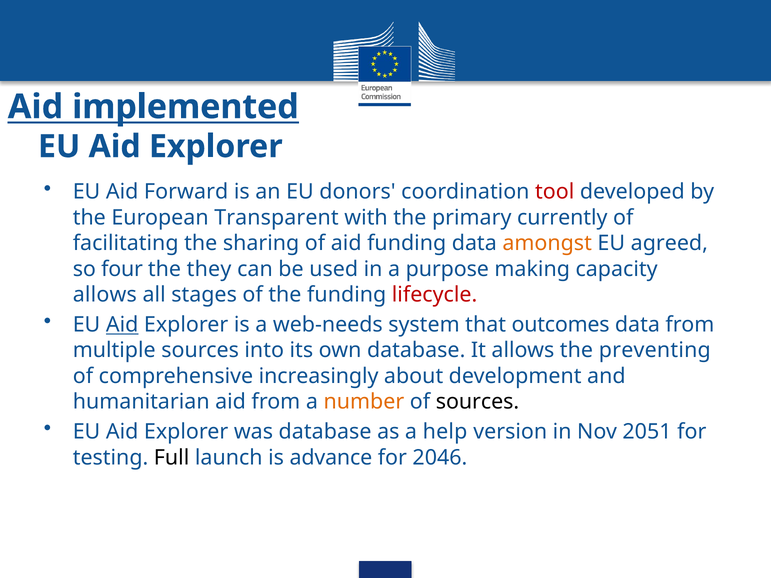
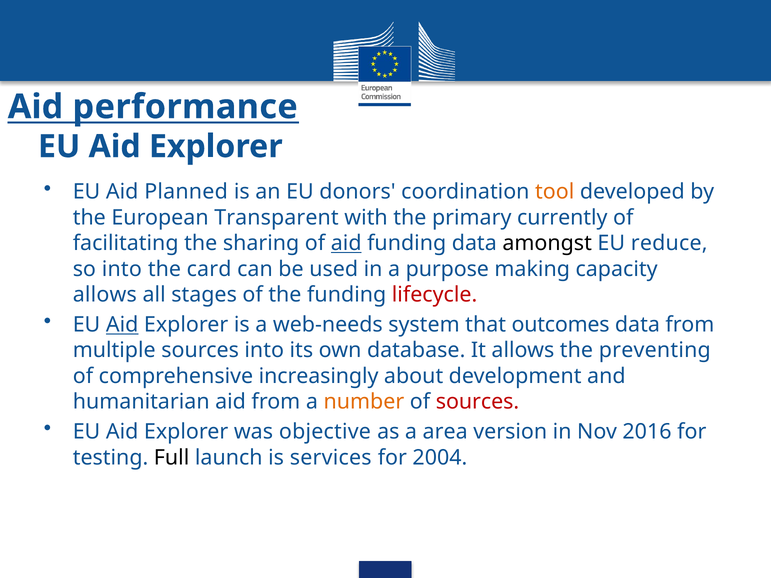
implemented: implemented -> performance
Forward: Forward -> Planned
tool colour: red -> orange
aid at (346, 243) underline: none -> present
amongst colour: orange -> black
agreed: agreed -> reduce
so four: four -> into
they: they -> card
sources at (477, 402) colour: black -> red
was database: database -> objective
help: help -> area
2051: 2051 -> 2016
advance: advance -> services
2046: 2046 -> 2004
